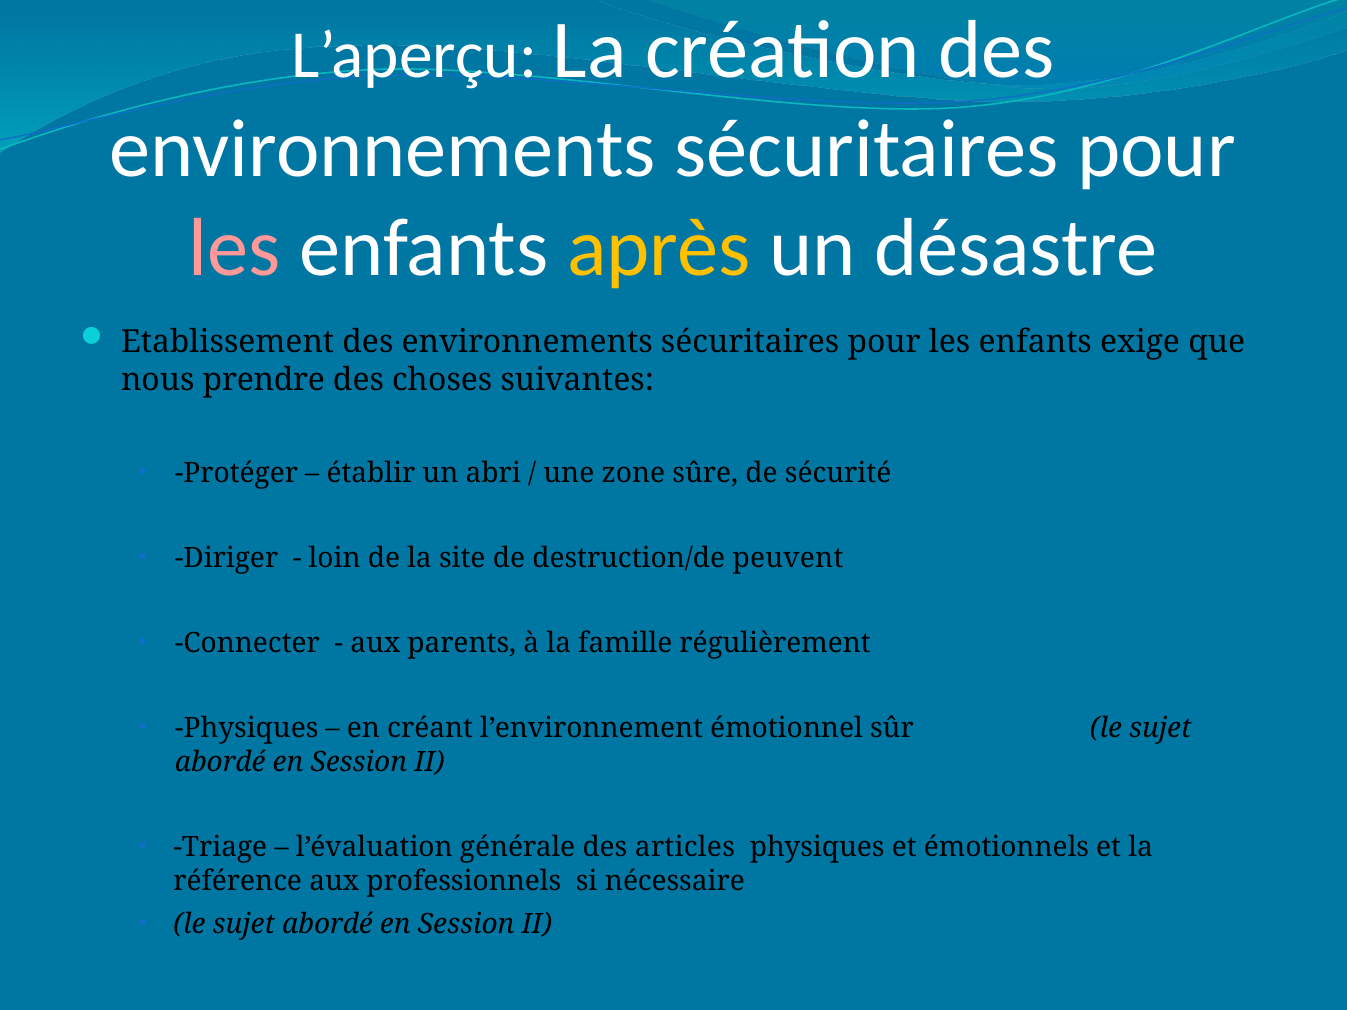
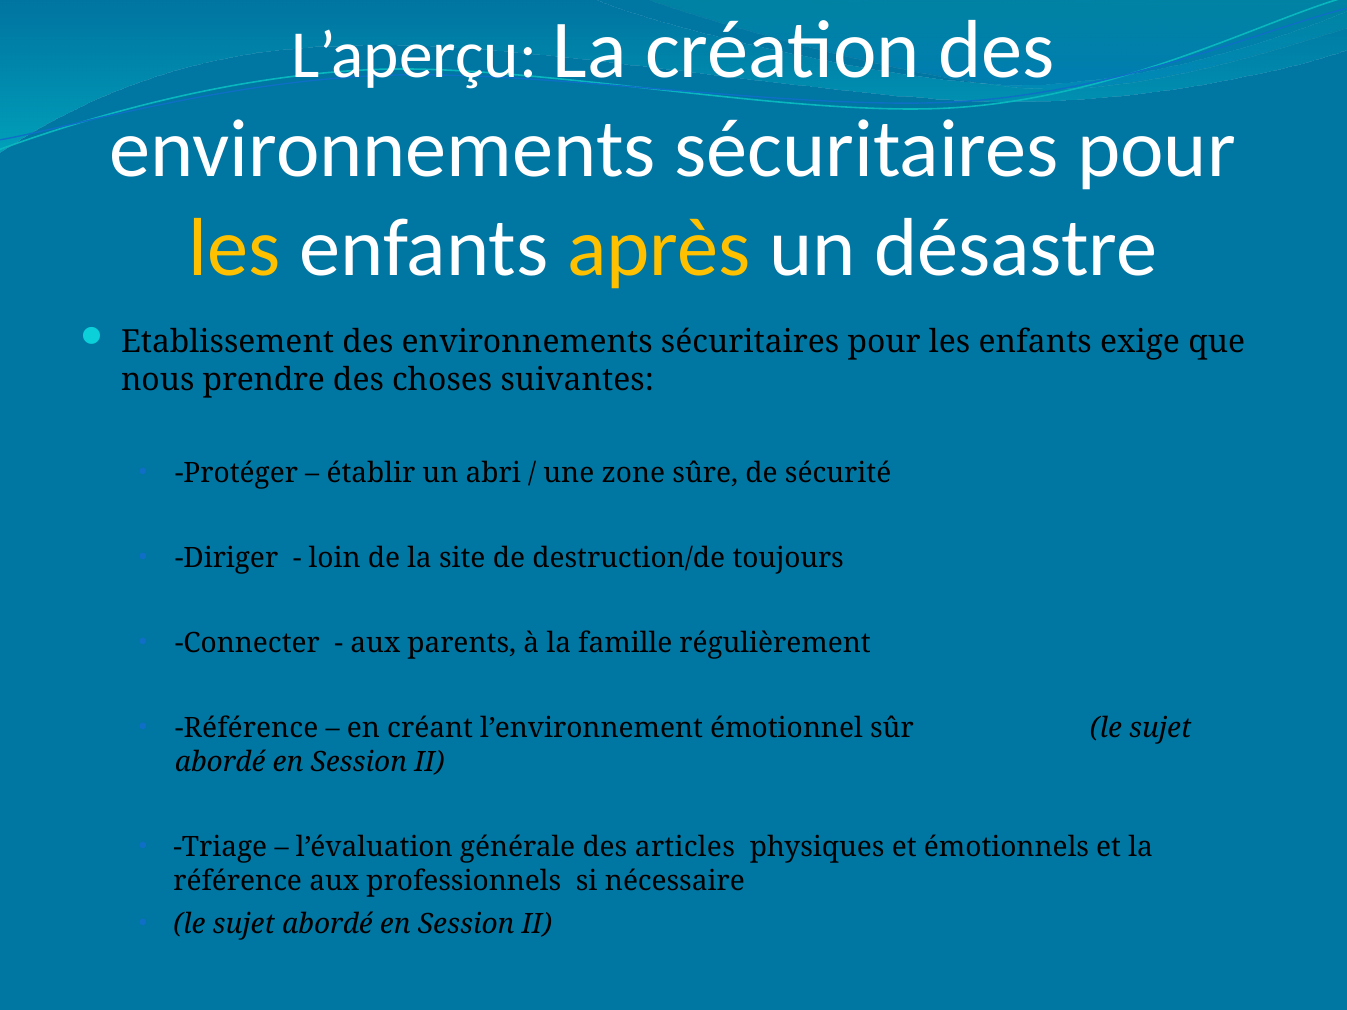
les at (235, 248) colour: pink -> yellow
peuvent: peuvent -> toujours
Physiques at (247, 729): Physiques -> Référence
